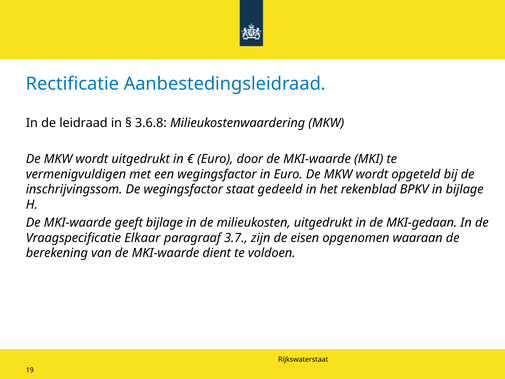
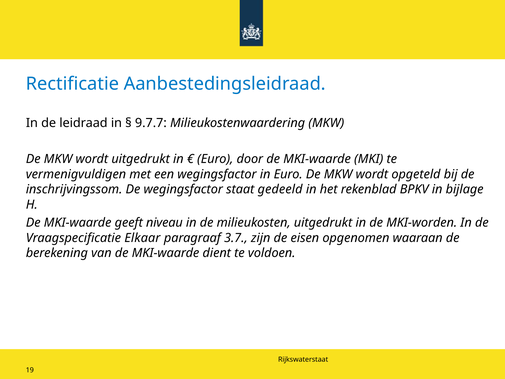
3.6.8: 3.6.8 -> 9.7.7
geeft bijlage: bijlage -> niveau
MKI-gedaan: MKI-gedaan -> MKI-worden
